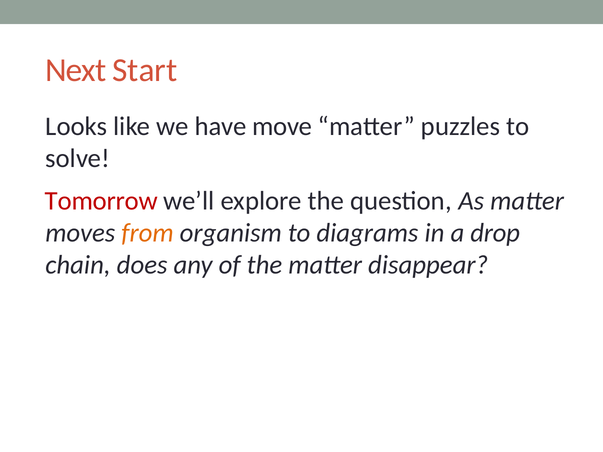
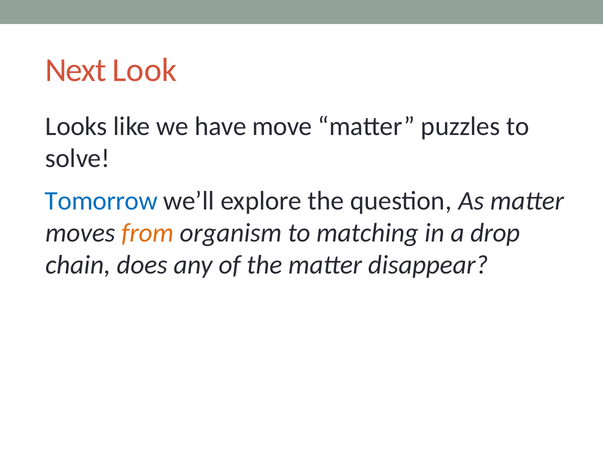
Start: Start -> Look
Tomorrow colour: red -> blue
diagrams: diagrams -> matching
